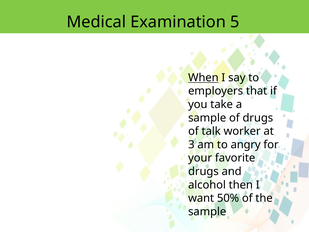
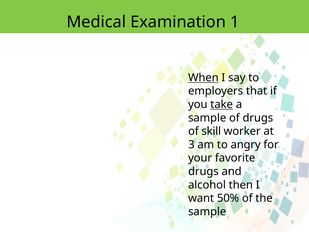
5: 5 -> 1
take underline: none -> present
talk: talk -> skill
